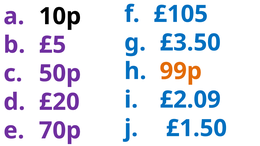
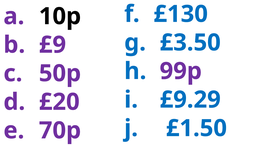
£105: £105 -> £130
£5: £5 -> £9
99p colour: orange -> purple
£2.09: £2.09 -> £9.29
